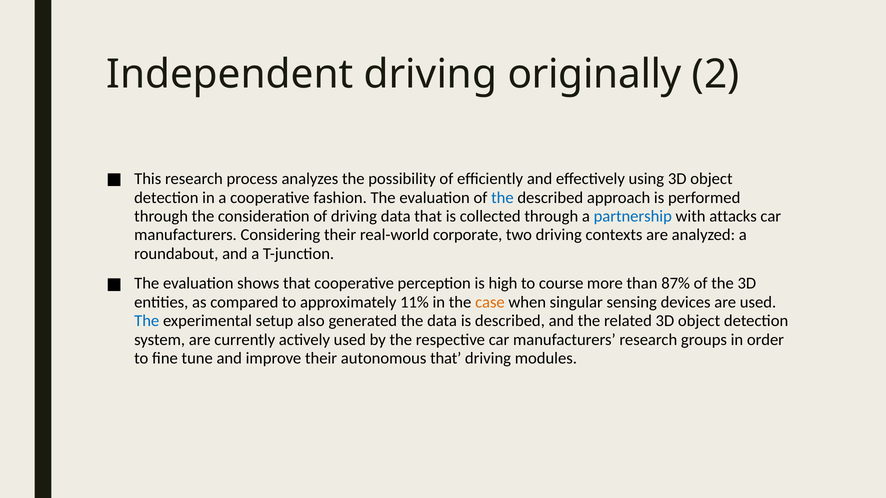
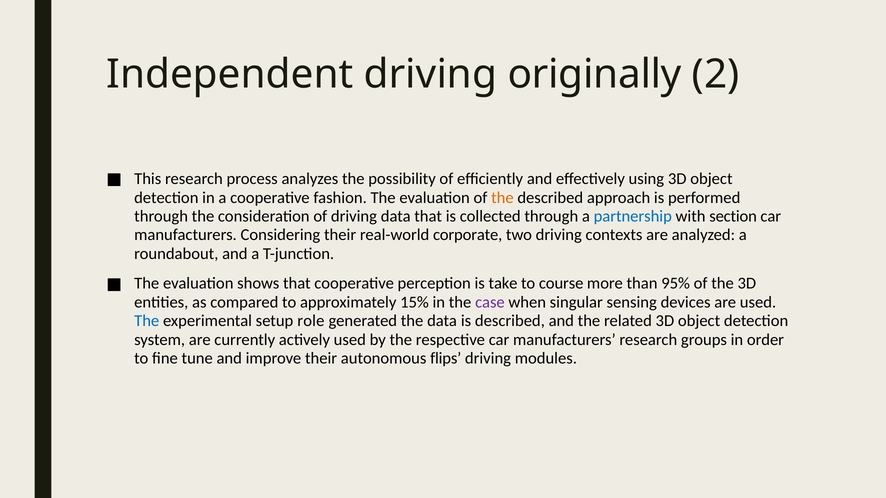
the at (502, 198) colour: blue -> orange
attacks: attacks -> section
high: high -> take
87%: 87% -> 95%
11%: 11% -> 15%
case colour: orange -> purple
also: also -> role
autonomous that: that -> flips
